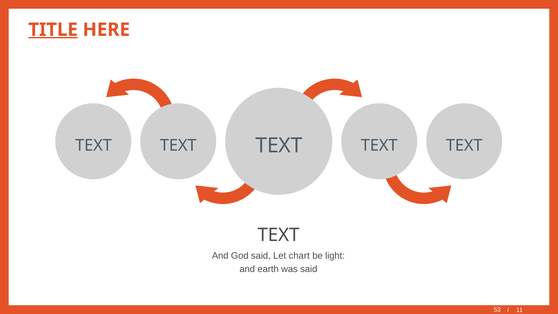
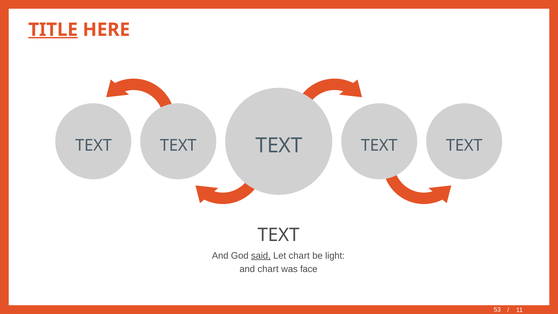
said at (261, 255) underline: none -> present
and earth: earth -> chart
was said: said -> face
